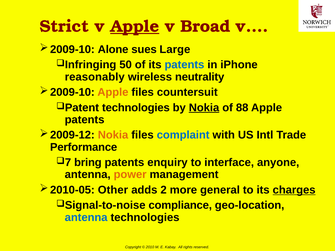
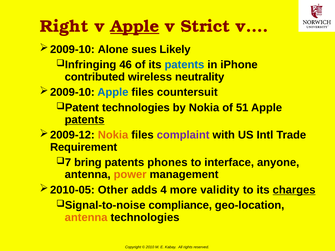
Strict: Strict -> Right
Broad: Broad -> Strict
Large: Large -> Likely
50: 50 -> 46
reasonably: reasonably -> contributed
Apple at (113, 92) colour: orange -> blue
Nokia at (204, 108) underline: present -> none
88: 88 -> 51
patents at (85, 120) underline: none -> present
complaint colour: blue -> purple
Performance: Performance -> Requirement
enquiry: enquiry -> phones
2: 2 -> 4
general: general -> validity
antenna at (86, 218) colour: blue -> orange
